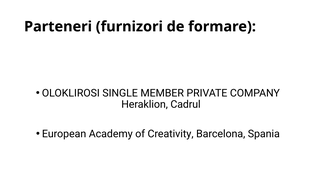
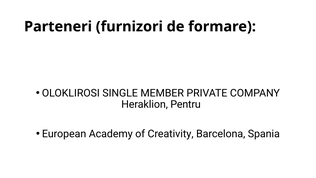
Cadrul: Cadrul -> Pentru
